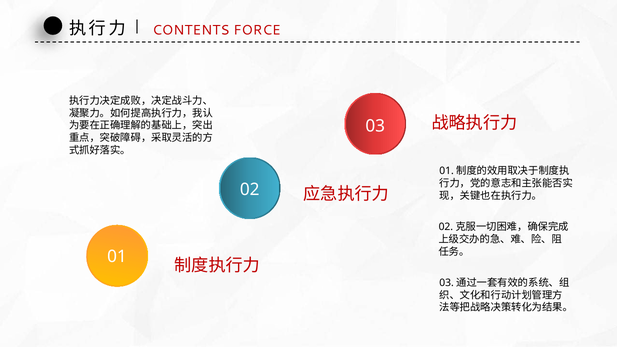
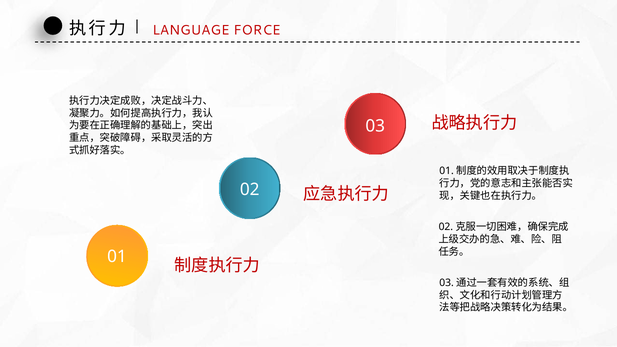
CONTENTS: CONTENTS -> LANGUAGE
